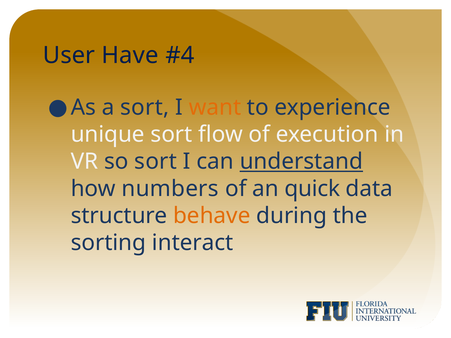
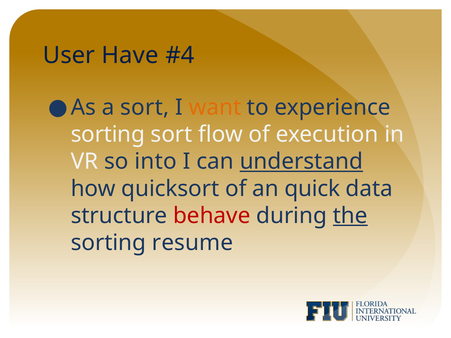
unique at (108, 135): unique -> sorting
so sort: sort -> into
numbers: numbers -> quicksort
behave colour: orange -> red
the underline: none -> present
interact: interact -> resume
